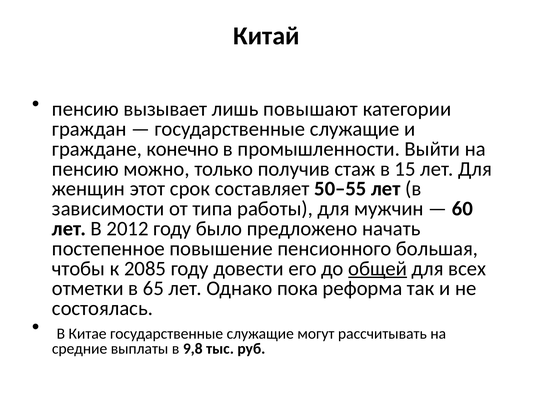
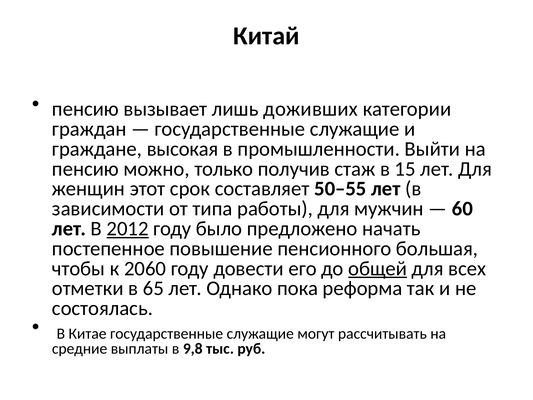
повышают: повышают -> доживших
конечно: конечно -> высокая
2012 underline: none -> present
2085: 2085 -> 2060
